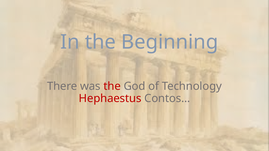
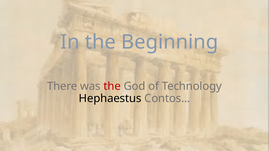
Hephaestus colour: red -> black
